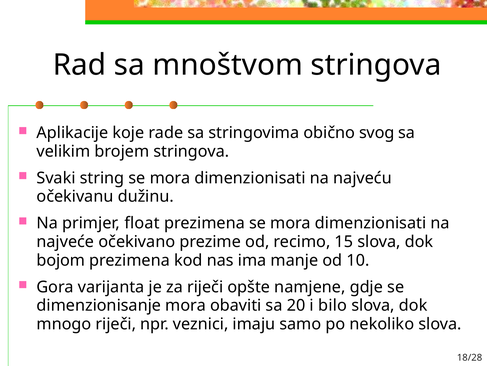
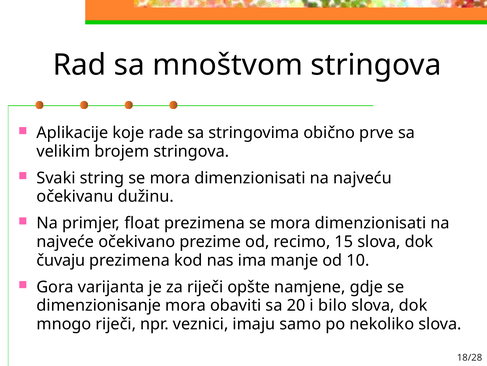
svog: svog -> prve
bojom: bojom -> čuvaju
